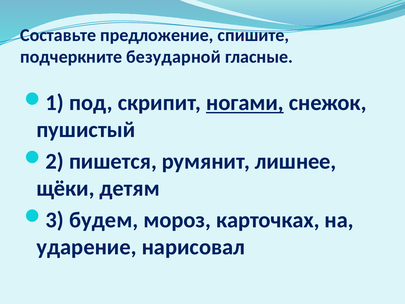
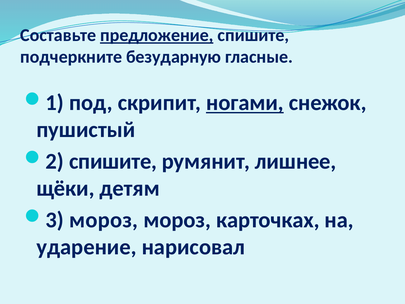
предложение underline: none -> present
безударной: безударной -> безударную
2 пишется: пишется -> спишите
3 будем: будем -> мороз
